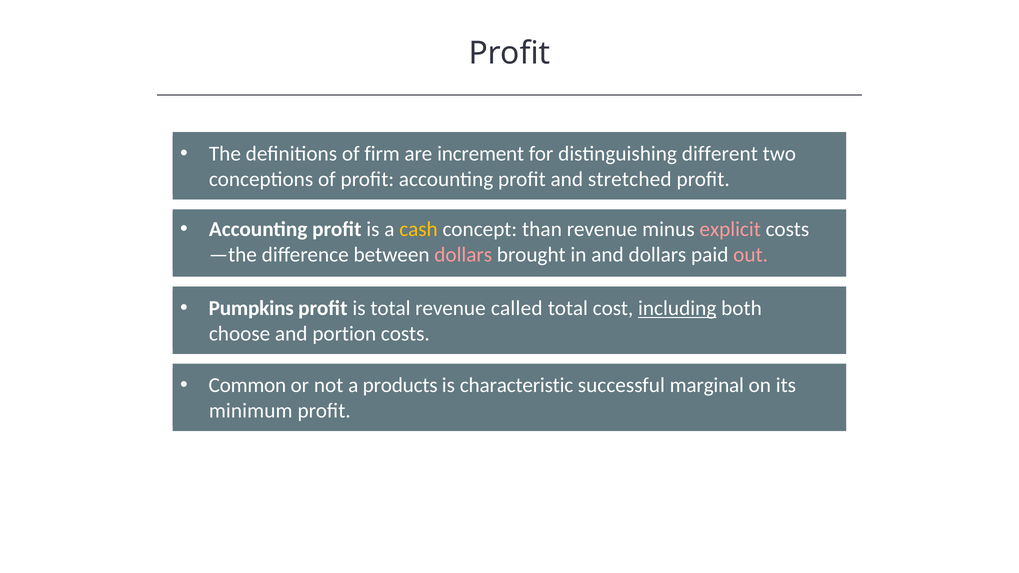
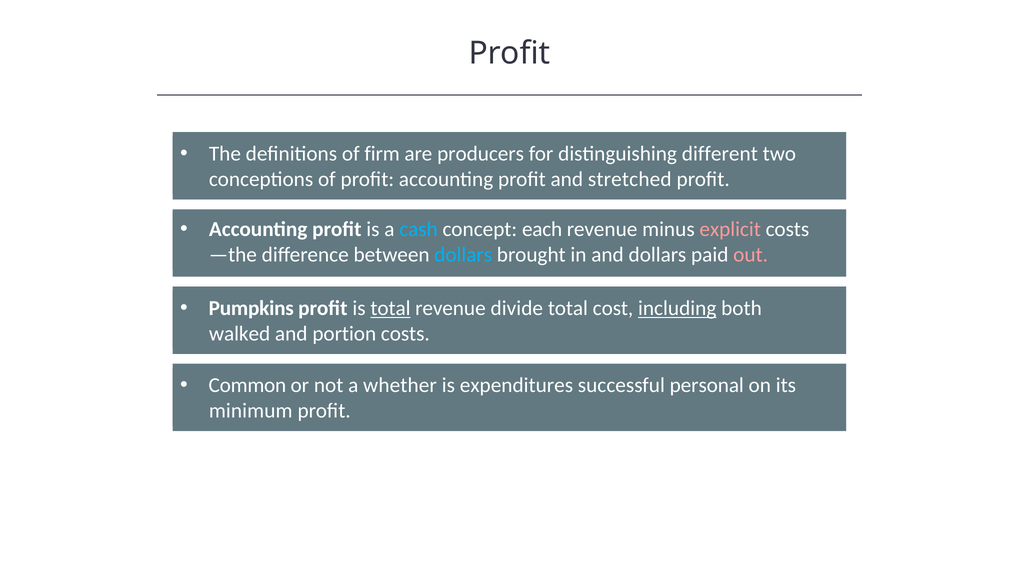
increment: increment -> producers
cash colour: yellow -> light blue
than: than -> each
dollars at (463, 255) colour: pink -> light blue
total at (390, 308) underline: none -> present
called: called -> divide
choose: choose -> walked
products: products -> whether
characteristic: characteristic -> expenditures
marginal: marginal -> personal
